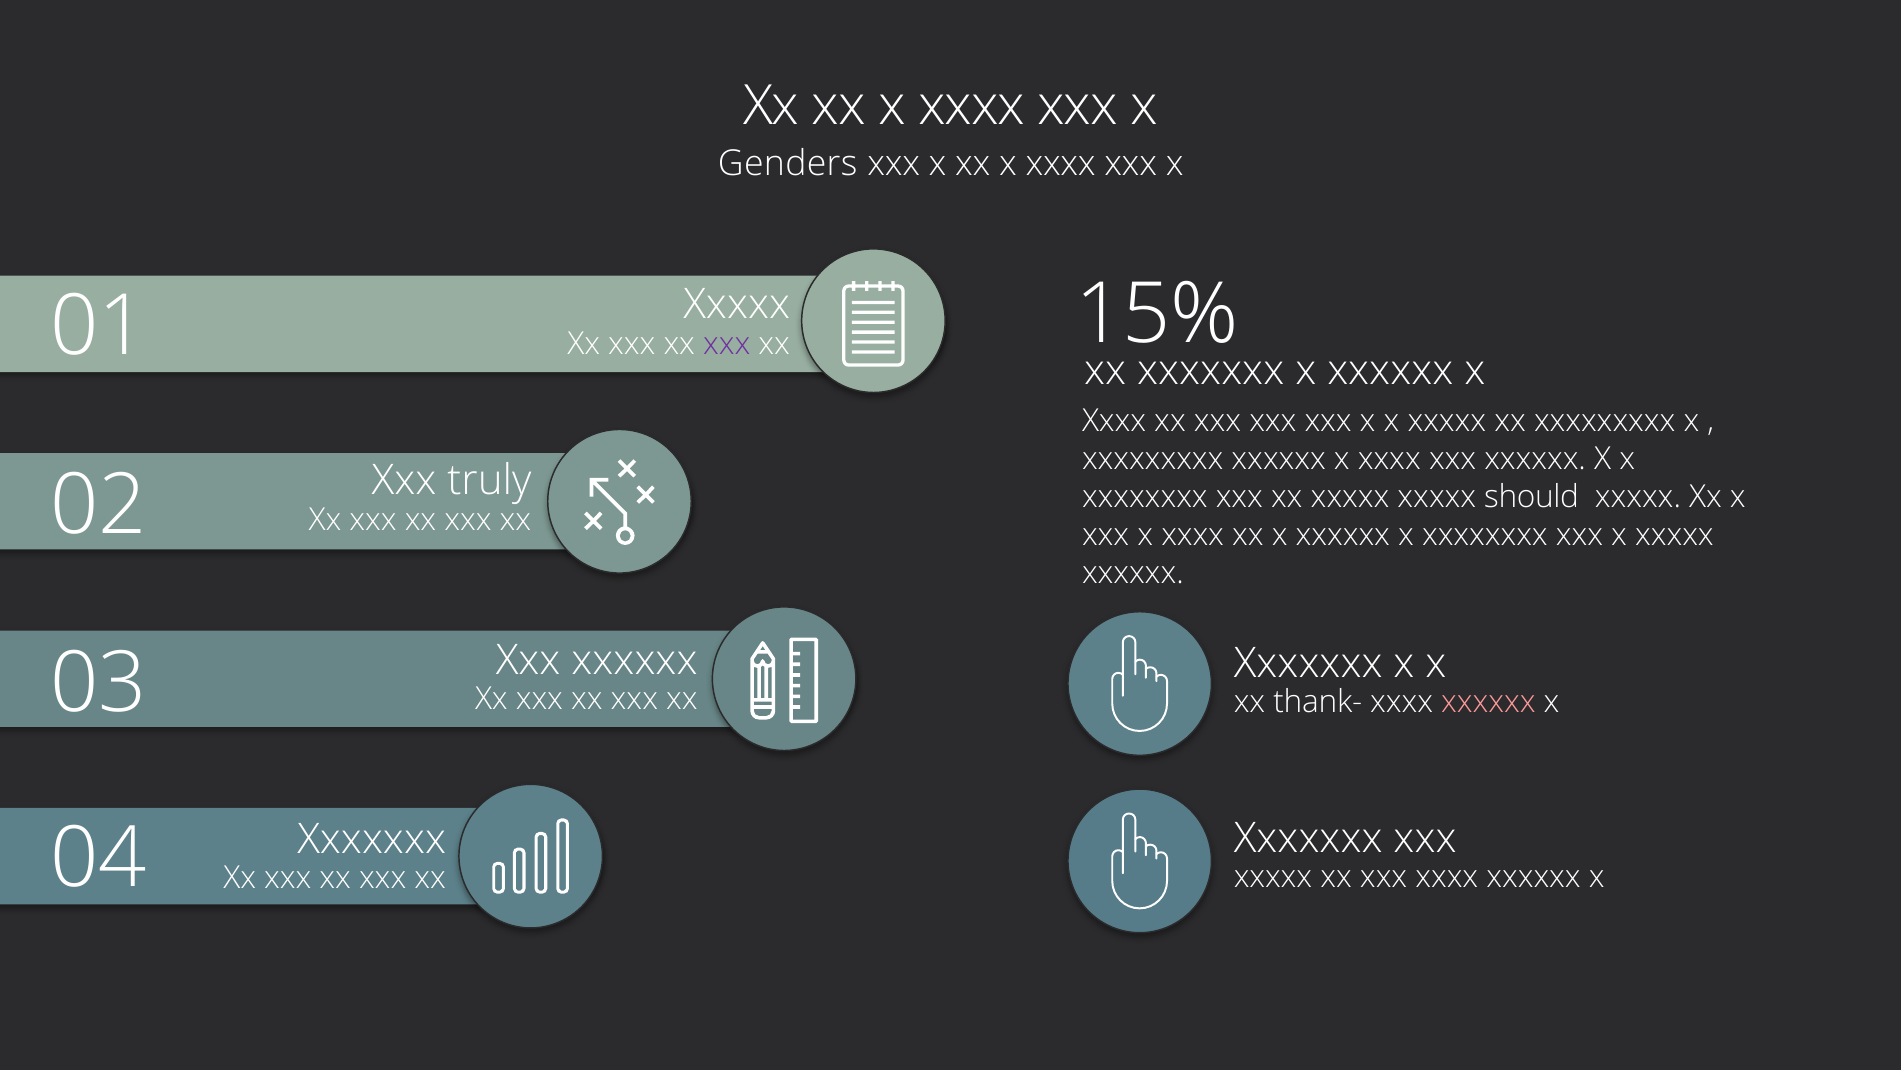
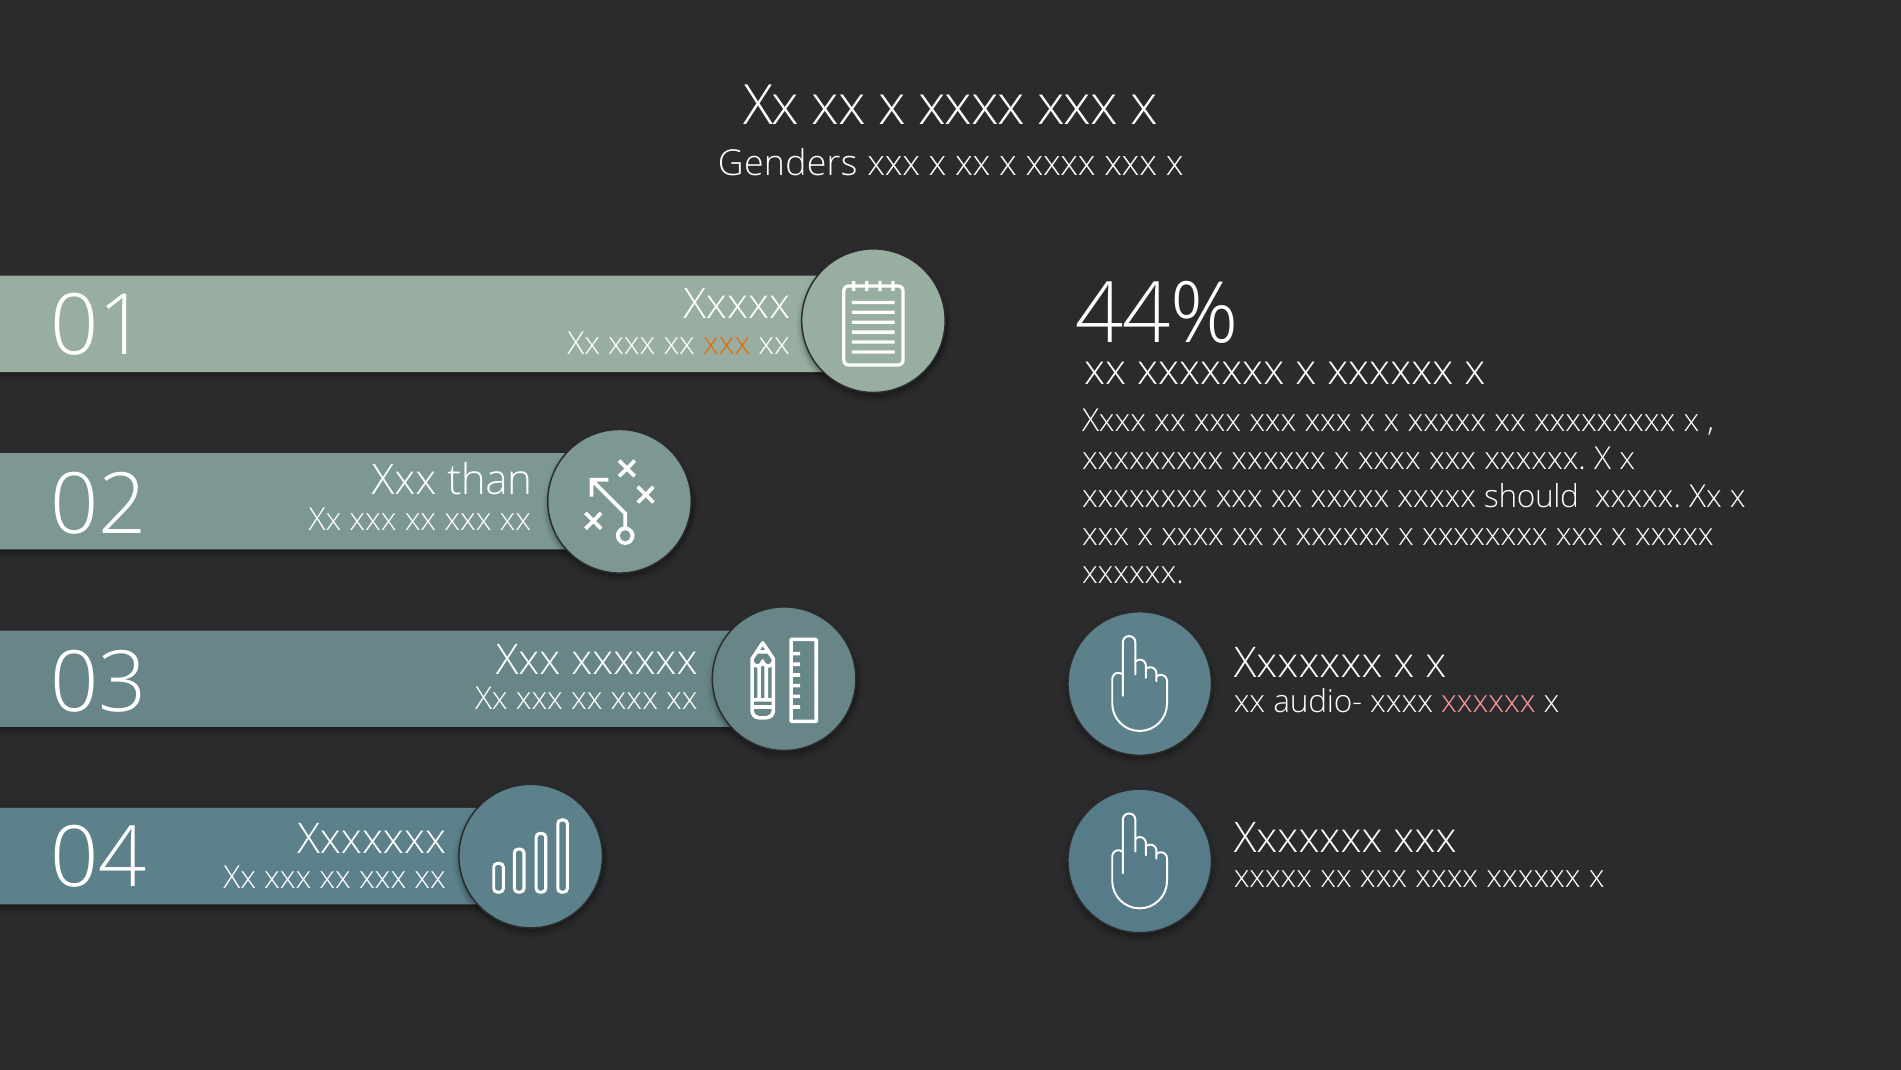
15%: 15% -> 44%
xxx at (727, 344) colour: purple -> orange
truly: truly -> than
thank-: thank- -> audio-
